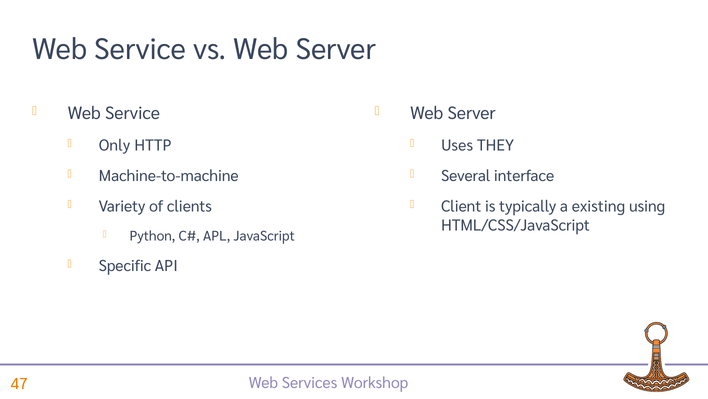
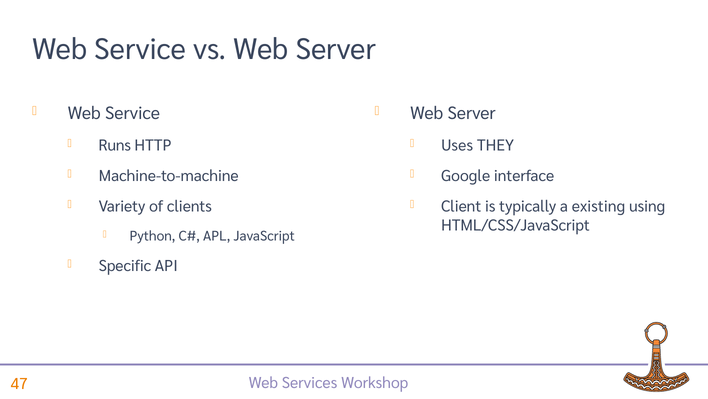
Only: Only -> Runs
Several: Several -> Google
